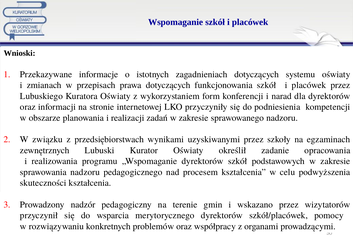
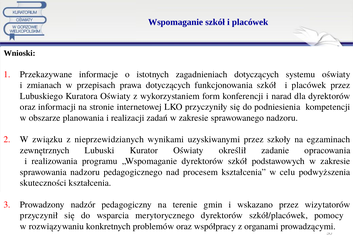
przedsiębiorstwach: przedsiębiorstwach -> nieprzewidzianych
